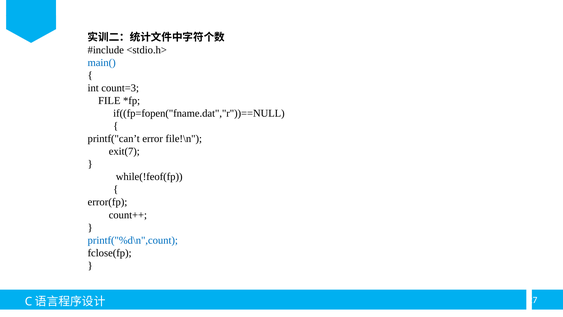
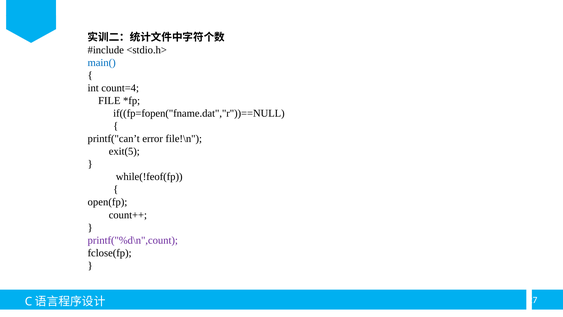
count=3: count=3 -> count=4
exit(7: exit(7 -> exit(5
error(fp: error(fp -> open(fp
printf("%d\n",count colour: blue -> purple
